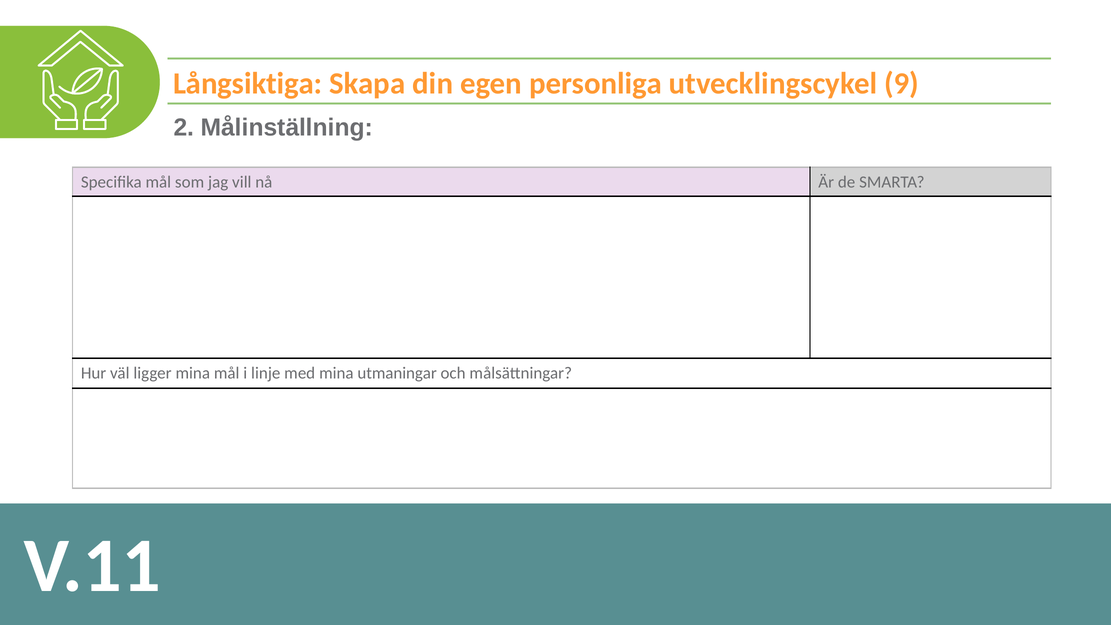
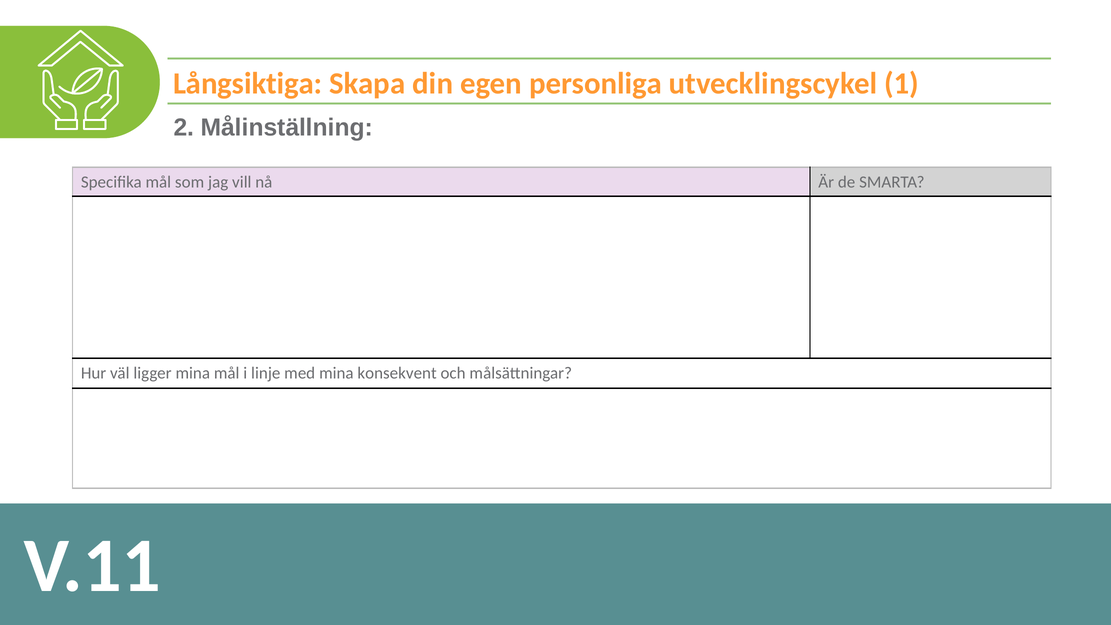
9: 9 -> 1
utmaningar: utmaningar -> konsekvent
